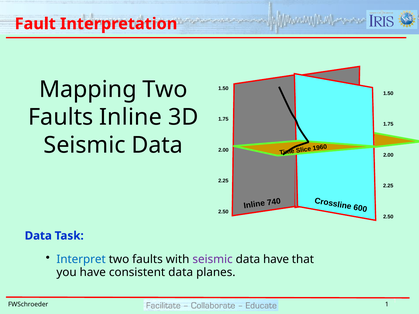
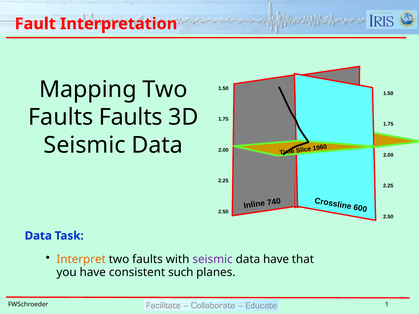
Faults Inline: Inline -> Faults
Interpret colour: blue -> orange
consistent data: data -> such
